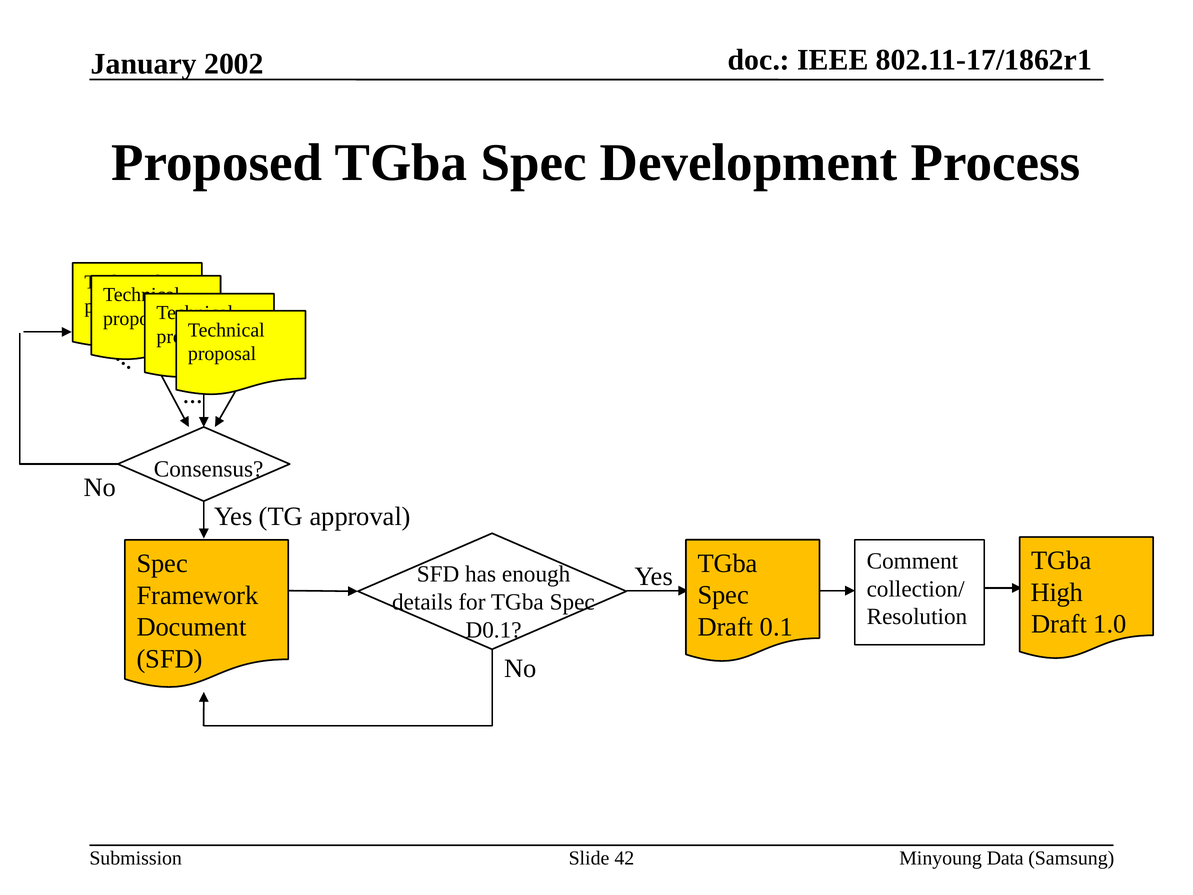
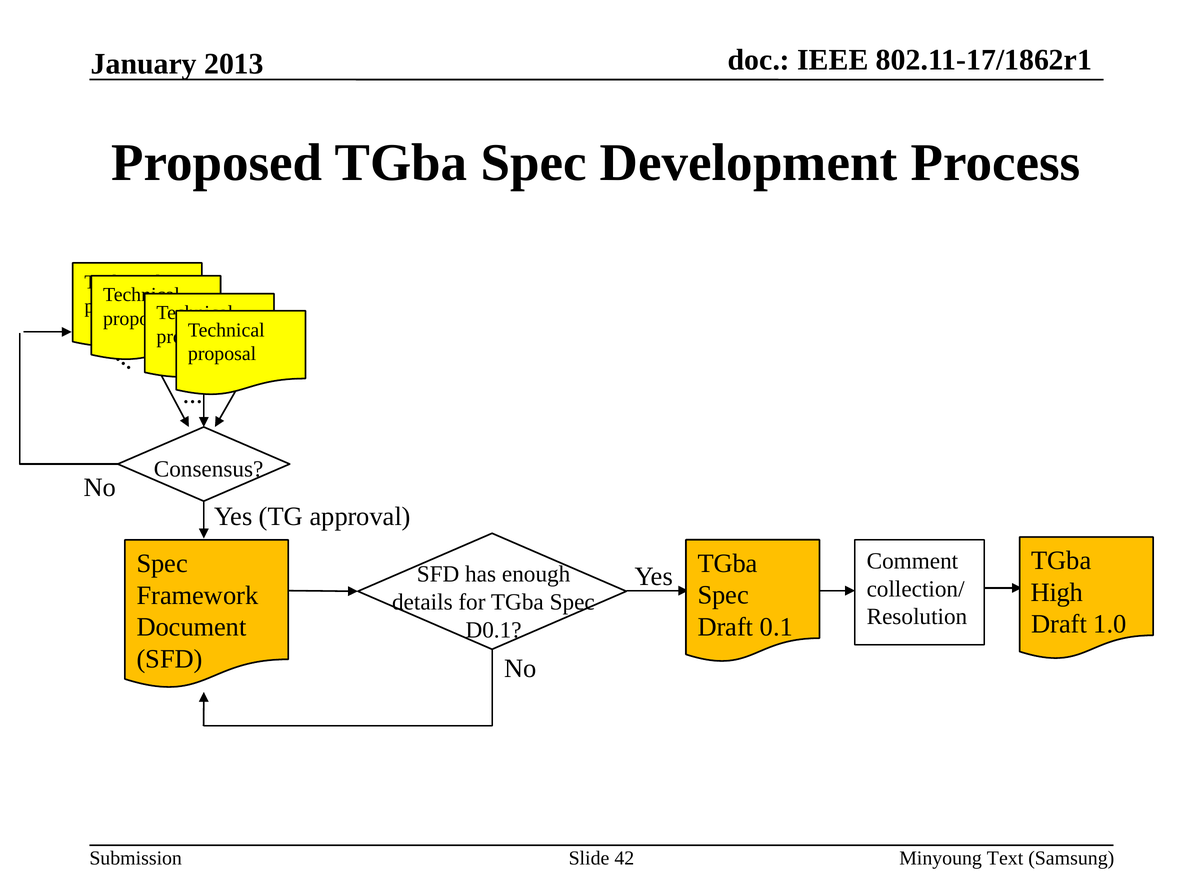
2002: 2002 -> 2013
Data: Data -> Text
